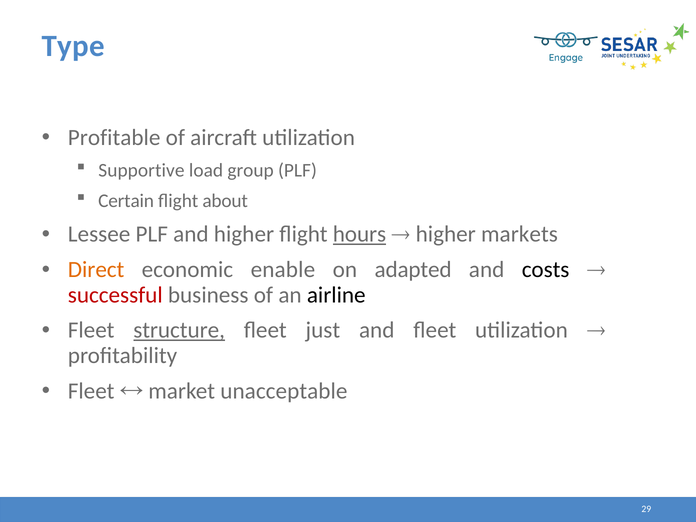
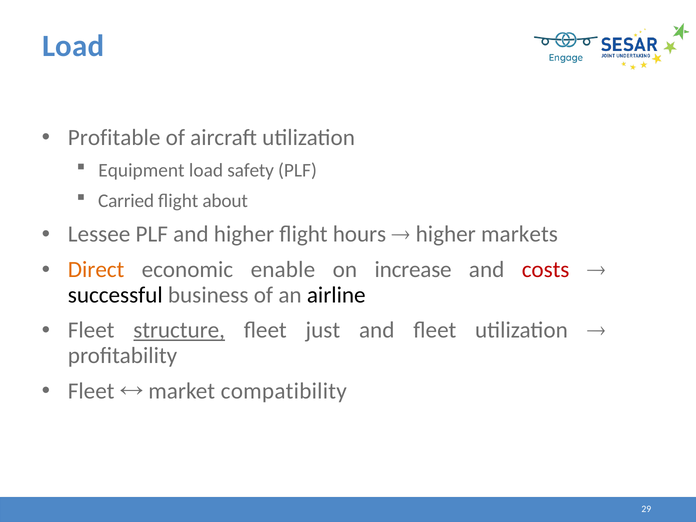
Type at (73, 46): Type -> Load
Supportive: Supportive -> Equipment
group: group -> safety
Certain: Certain -> Carried
hours underline: present -> none
adapted: adapted -> increase
costs colour: black -> red
successful colour: red -> black
unacceptable: unacceptable -> compatibility
